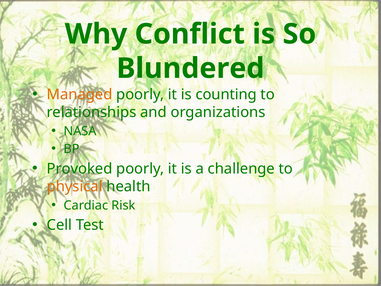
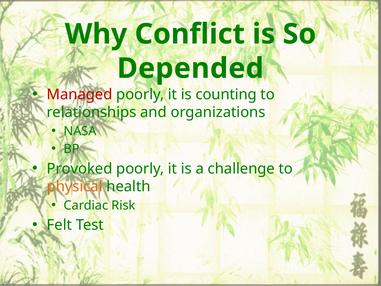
Blundered: Blundered -> Depended
Managed colour: orange -> red
Cell: Cell -> Felt
